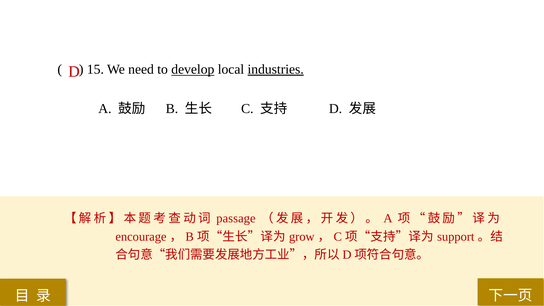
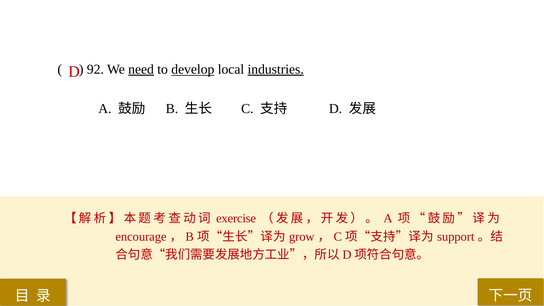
15: 15 -> 92
need underline: none -> present
passage: passage -> exercise
